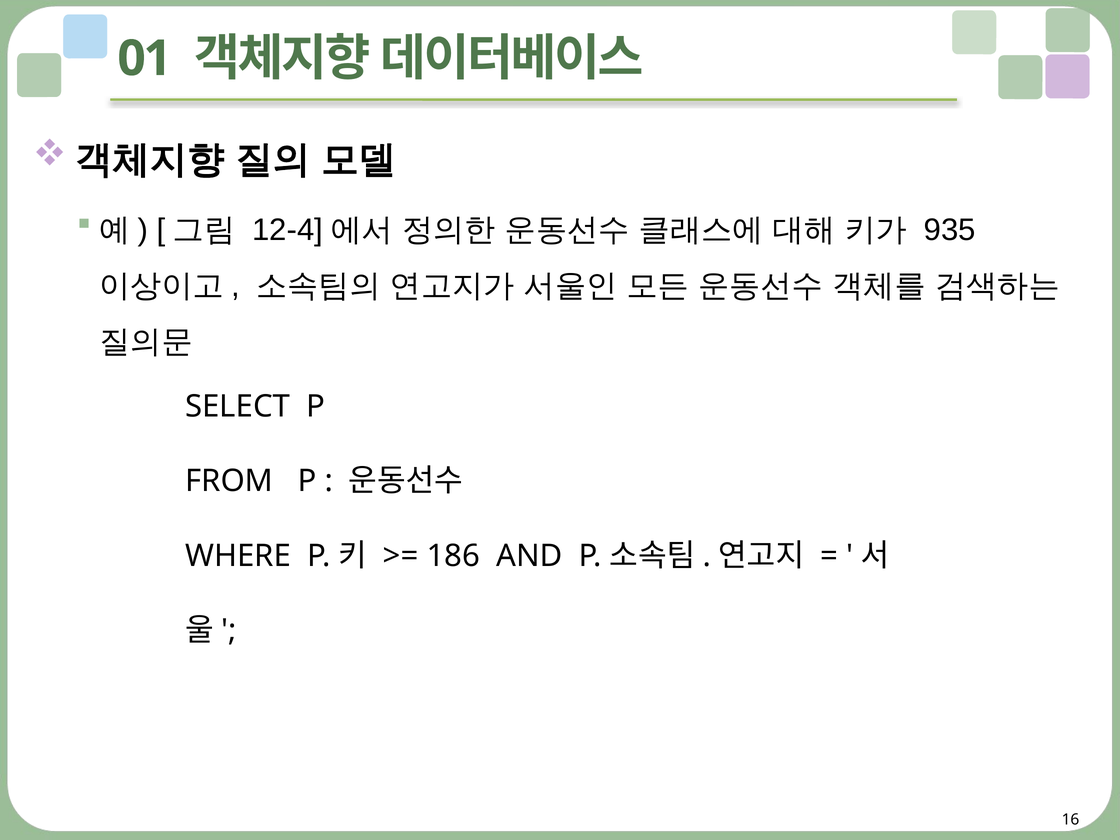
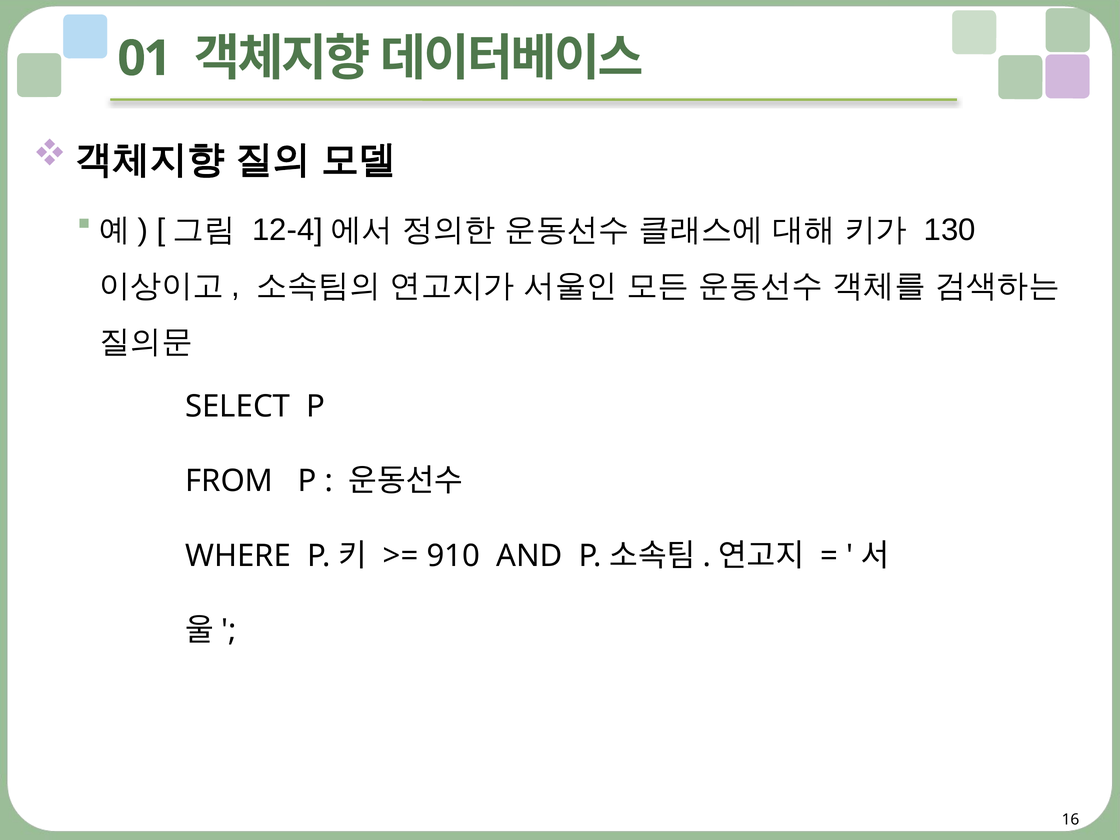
935: 935 -> 130
186: 186 -> 910
